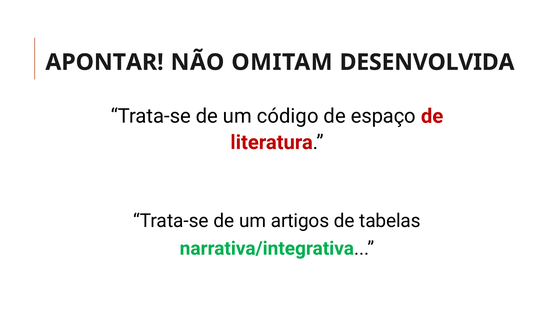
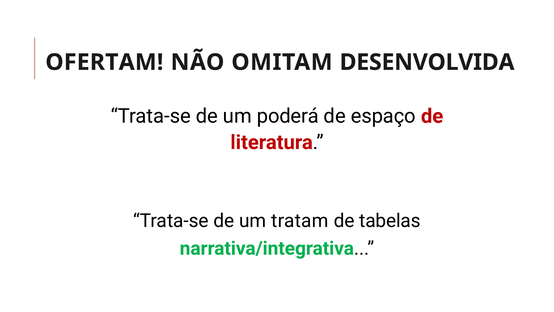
APONTAR: APONTAR -> OFERTAM
código: código -> poderá
artigos: artigos -> tratam
